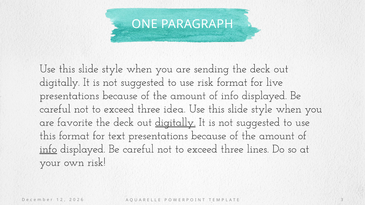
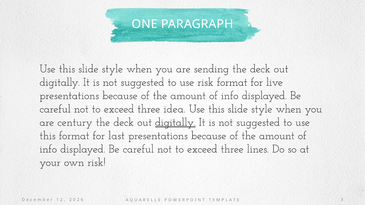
favorite: favorite -> century
text: text -> last
info at (48, 149) underline: present -> none
